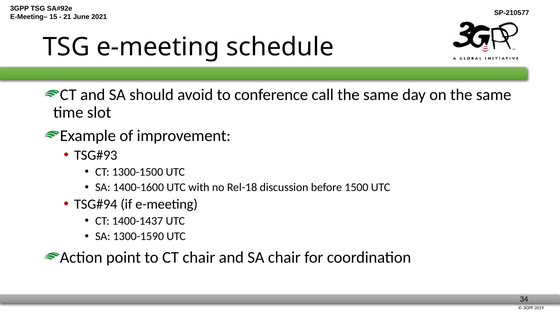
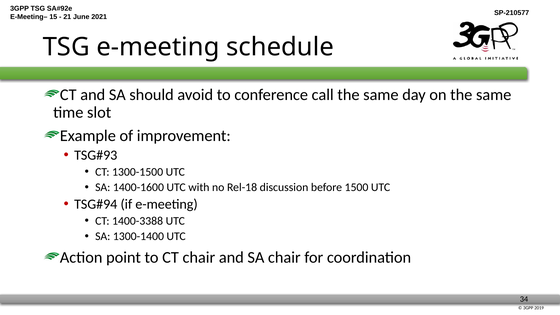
1400-1437: 1400-1437 -> 1400-3388
1300-1590: 1300-1590 -> 1300-1400
